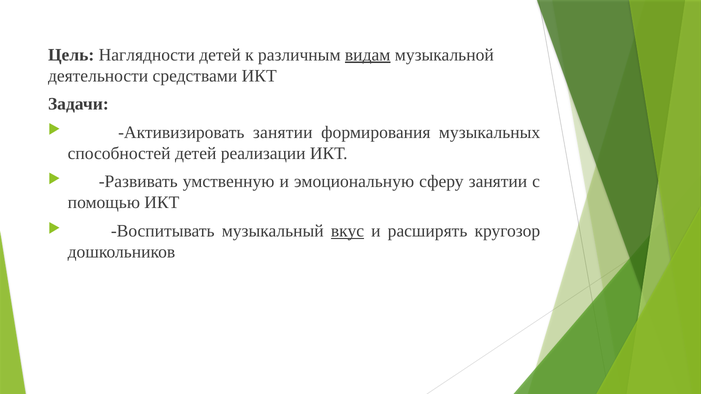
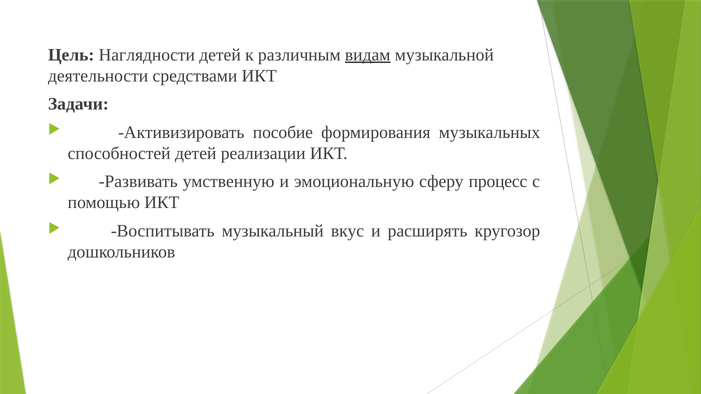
Активизировать занятии: занятии -> пособие
сферу занятии: занятии -> процесс
вкус underline: present -> none
